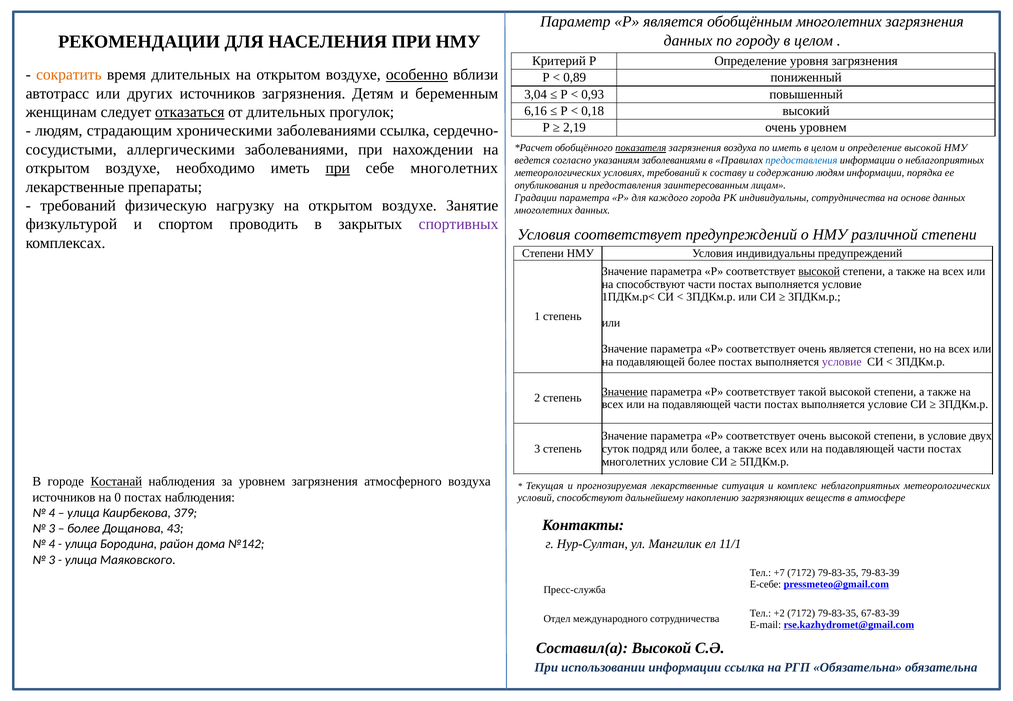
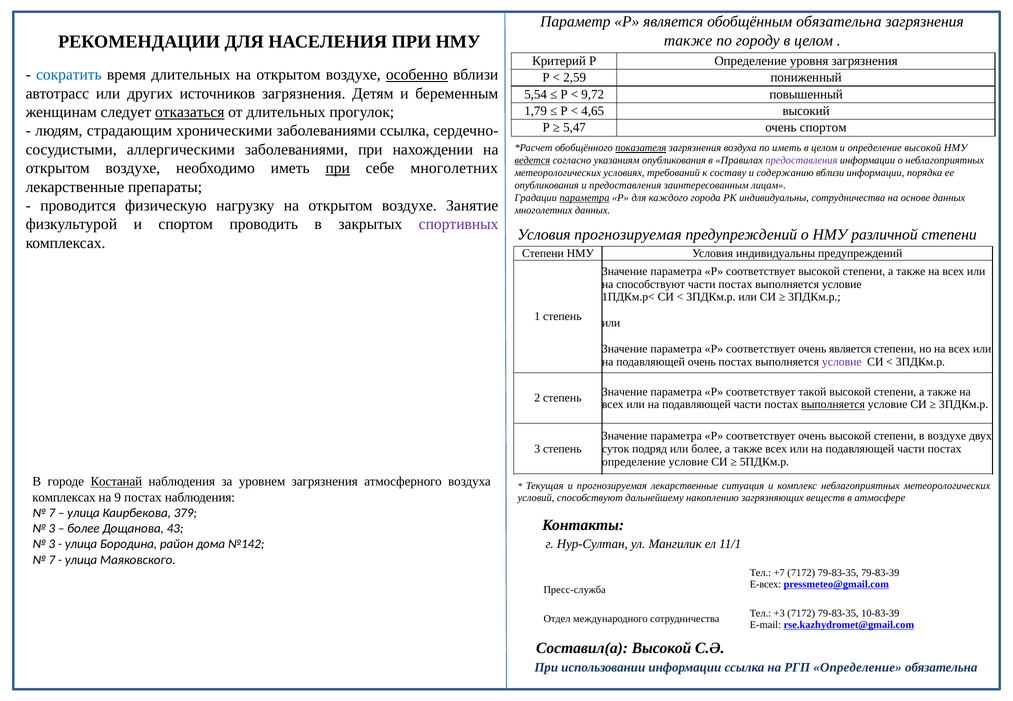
обобщённым многолетних: многолетних -> обязательна
данных at (688, 41): данных -> также
сократить colour: orange -> blue
0,89: 0,89 -> 2,59
3,04: 3,04 -> 5,54
0,93: 0,93 -> 9,72
6,16: 6,16 -> 1,79
0,18: 0,18 -> 4,65
2,19: 2,19 -> 5,47
очень уровнем: уровнем -> спортом
ведется underline: none -> present
указаниям заболеваниями: заболеваниями -> опубликования
предоставления at (801, 161) colour: blue -> purple
содержанию людям: людям -> вблизи
параметра at (585, 198) underline: none -> present
требований at (78, 206): требований -> проводится
Условия соответствует: соответствует -> прогнозируемая
высокой at (819, 271) underline: present -> none
подавляющей более: более -> очень
Значение at (625, 392) underline: present -> none
выполняется at (833, 405) underline: none -> present
в условие: условие -> воздухе
многолетних at (634, 462): многолетних -> определение
источников at (64, 498): источников -> комплексах
0: 0 -> 9
4 at (52, 513): 4 -> 7
4 at (52, 544): 4 -> 3
3 at (52, 560): 3 -> 7
E-себе: E-себе -> E-всех
+2: +2 -> +3
67-83-39: 67-83-39 -> 10-83-39
РГП Обязательна: Обязательна -> Определение
